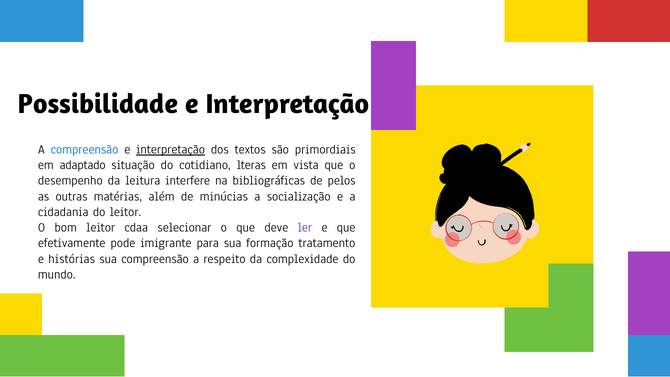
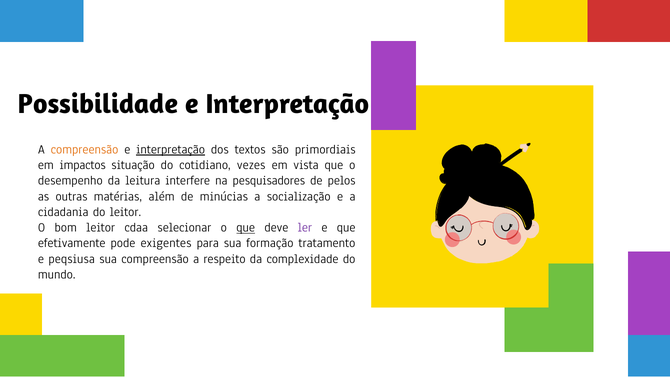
compreensão at (85, 149) colour: blue -> orange
adaptado: adaptado -> impactos
lteras: lteras -> vezes
bibliográficas: bibliográficas -> pesquisadores
que at (246, 227) underline: none -> present
imigrante: imigrante -> exigentes
histórias: histórias -> peqsiusa
